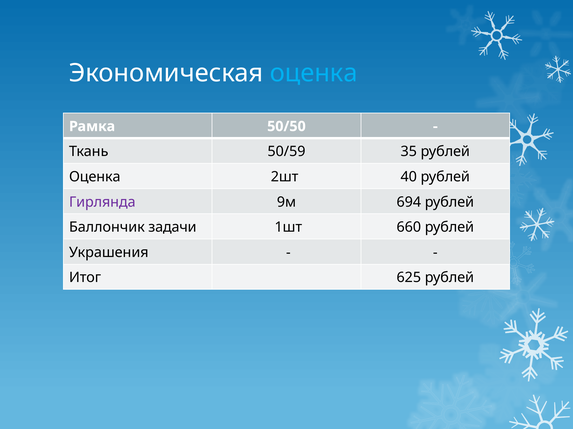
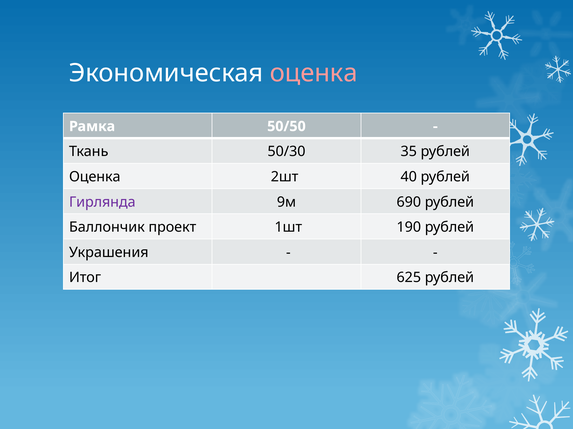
оценка at (314, 73) colour: light blue -> pink
50/59: 50/59 -> 50/30
694: 694 -> 690
задачи: задачи -> проект
660: 660 -> 190
